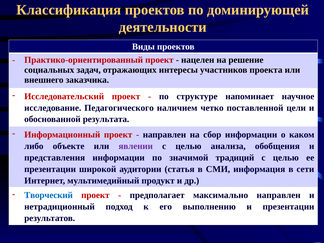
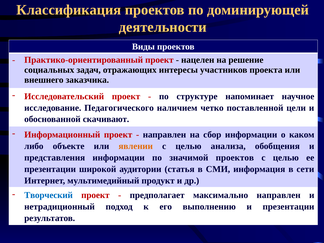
результата: результата -> скачивают
явлении colour: purple -> orange
значимой традиций: традиций -> проектов
